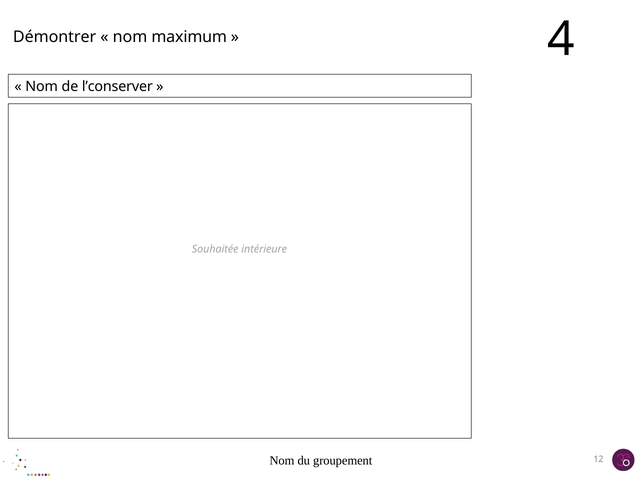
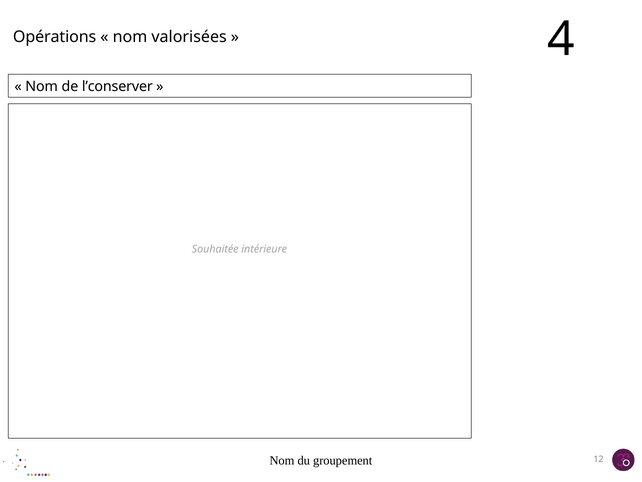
Démontrer: Démontrer -> Opérations
maximum: maximum -> valorisées
